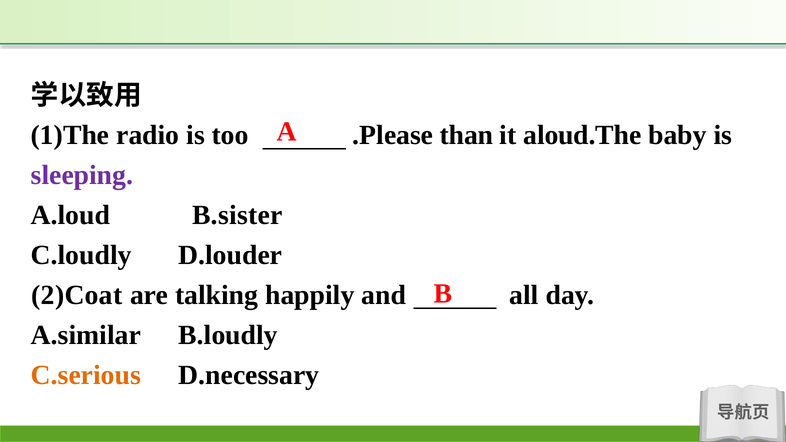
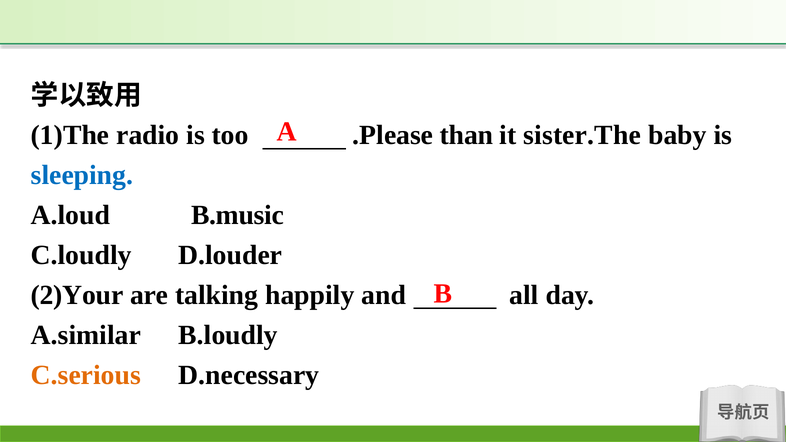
aloud.The: aloud.The -> sister.The
sleeping colour: purple -> blue
B.sister: B.sister -> B.music
2)Coat: 2)Coat -> 2)Your
